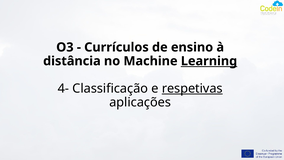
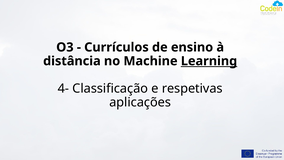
respetivas underline: present -> none
